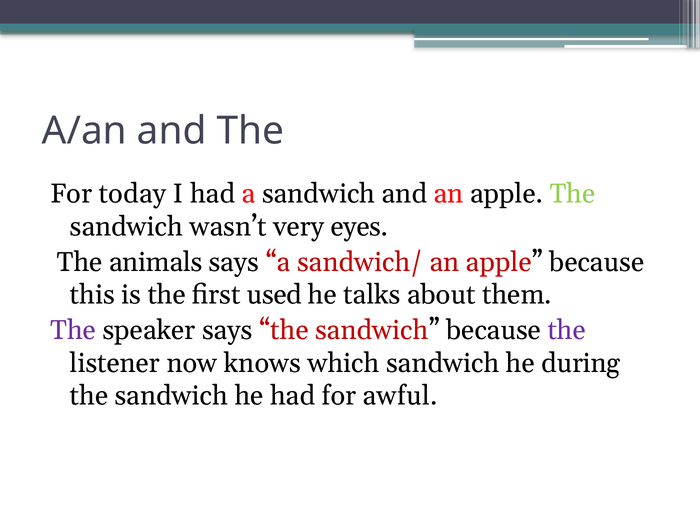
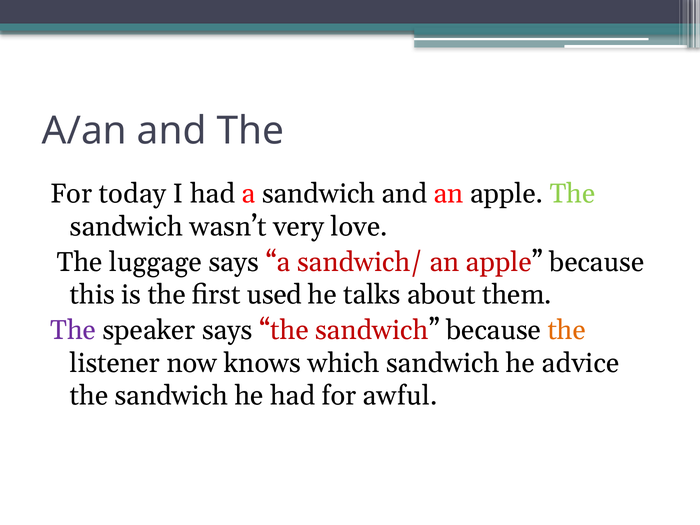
eyes: eyes -> love
animals: animals -> luggage
the at (567, 330) colour: purple -> orange
during: during -> advice
